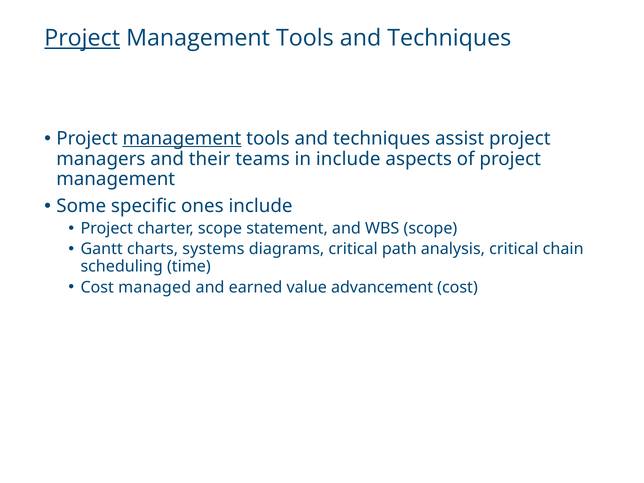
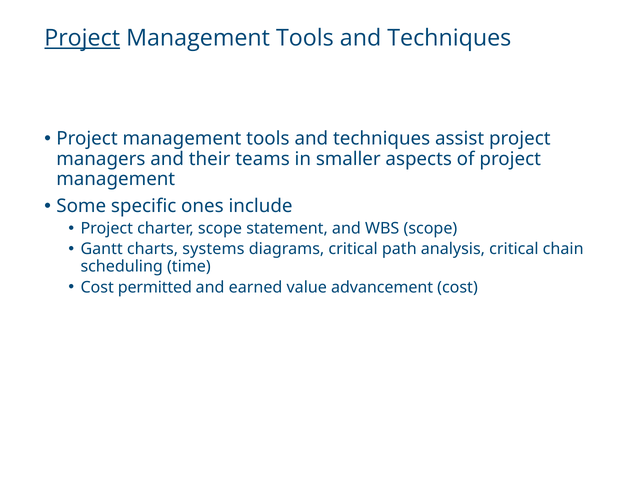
management at (182, 139) underline: present -> none
in include: include -> smaller
managed: managed -> permitted
